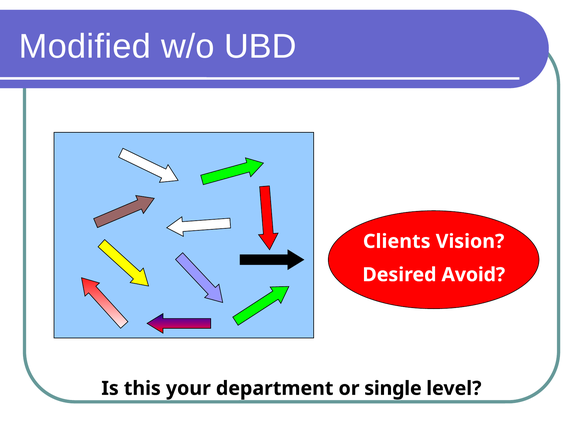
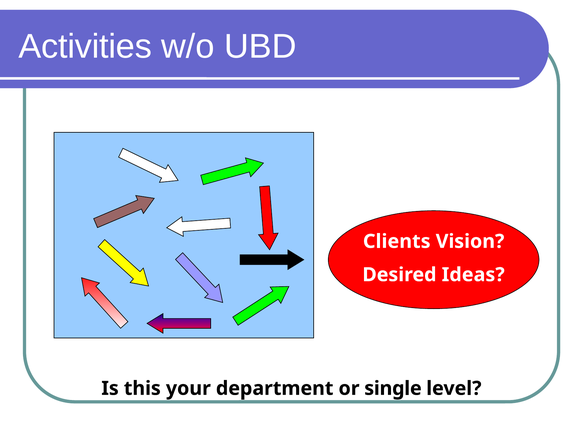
Modified: Modified -> Activities
Avoid: Avoid -> Ideas
